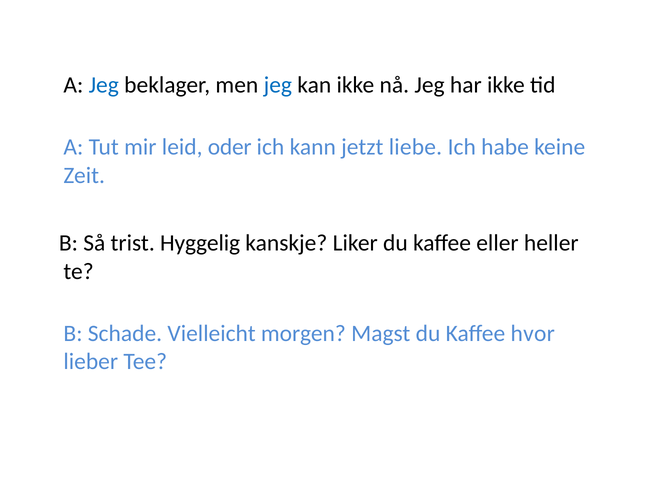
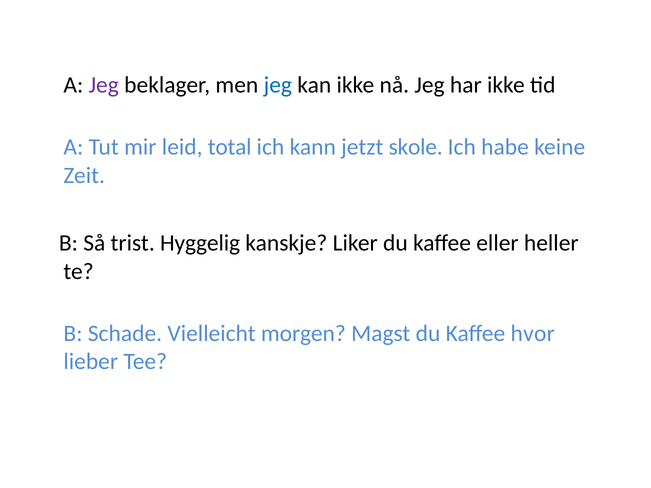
Jeg at (104, 85) colour: blue -> purple
oder: oder -> total
liebe: liebe -> skole
